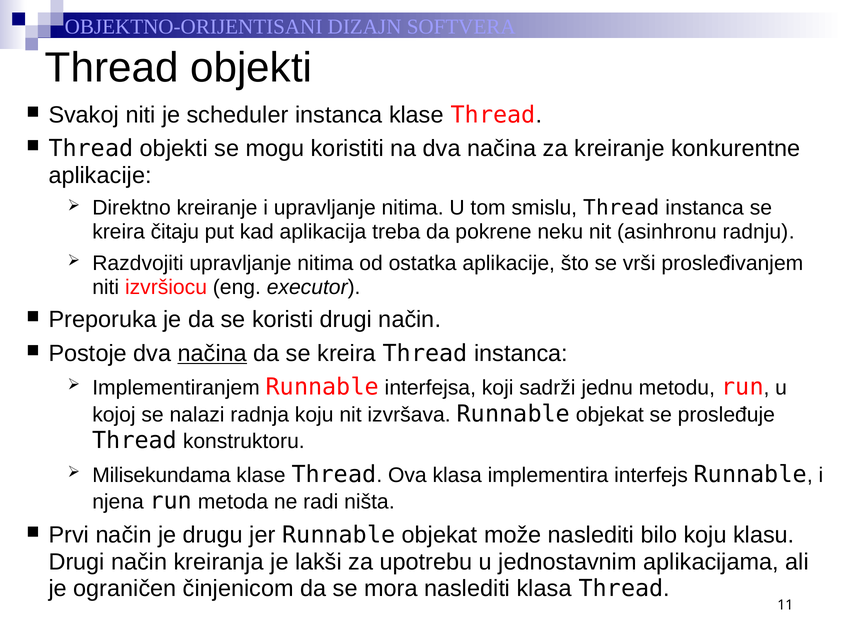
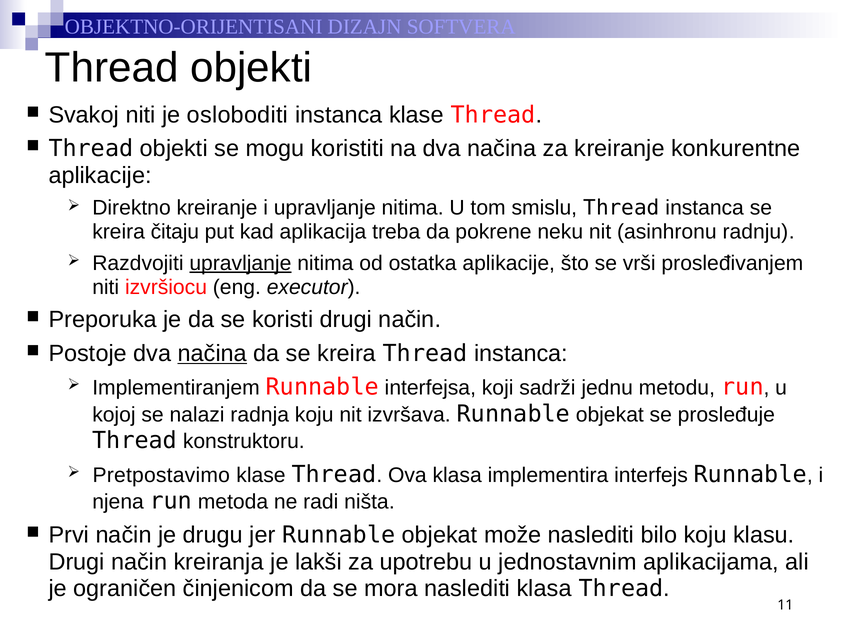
scheduler: scheduler -> osloboditi
upravljanje at (240, 263) underline: none -> present
Milisekundama: Milisekundama -> Pretpostavimo
